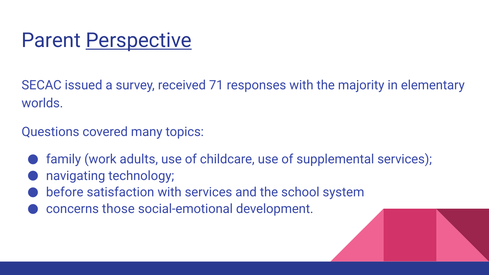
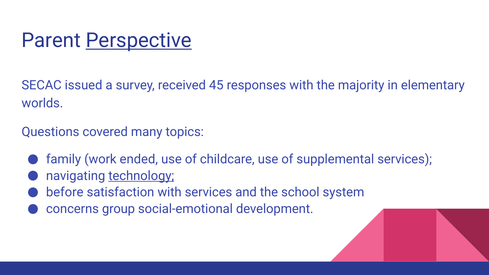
71: 71 -> 45
adults: adults -> ended
technology underline: none -> present
those: those -> group
